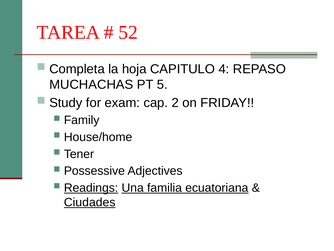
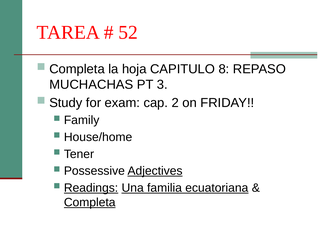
4: 4 -> 8
5: 5 -> 3
Adjectives underline: none -> present
Ciudades at (90, 202): Ciudades -> Completa
